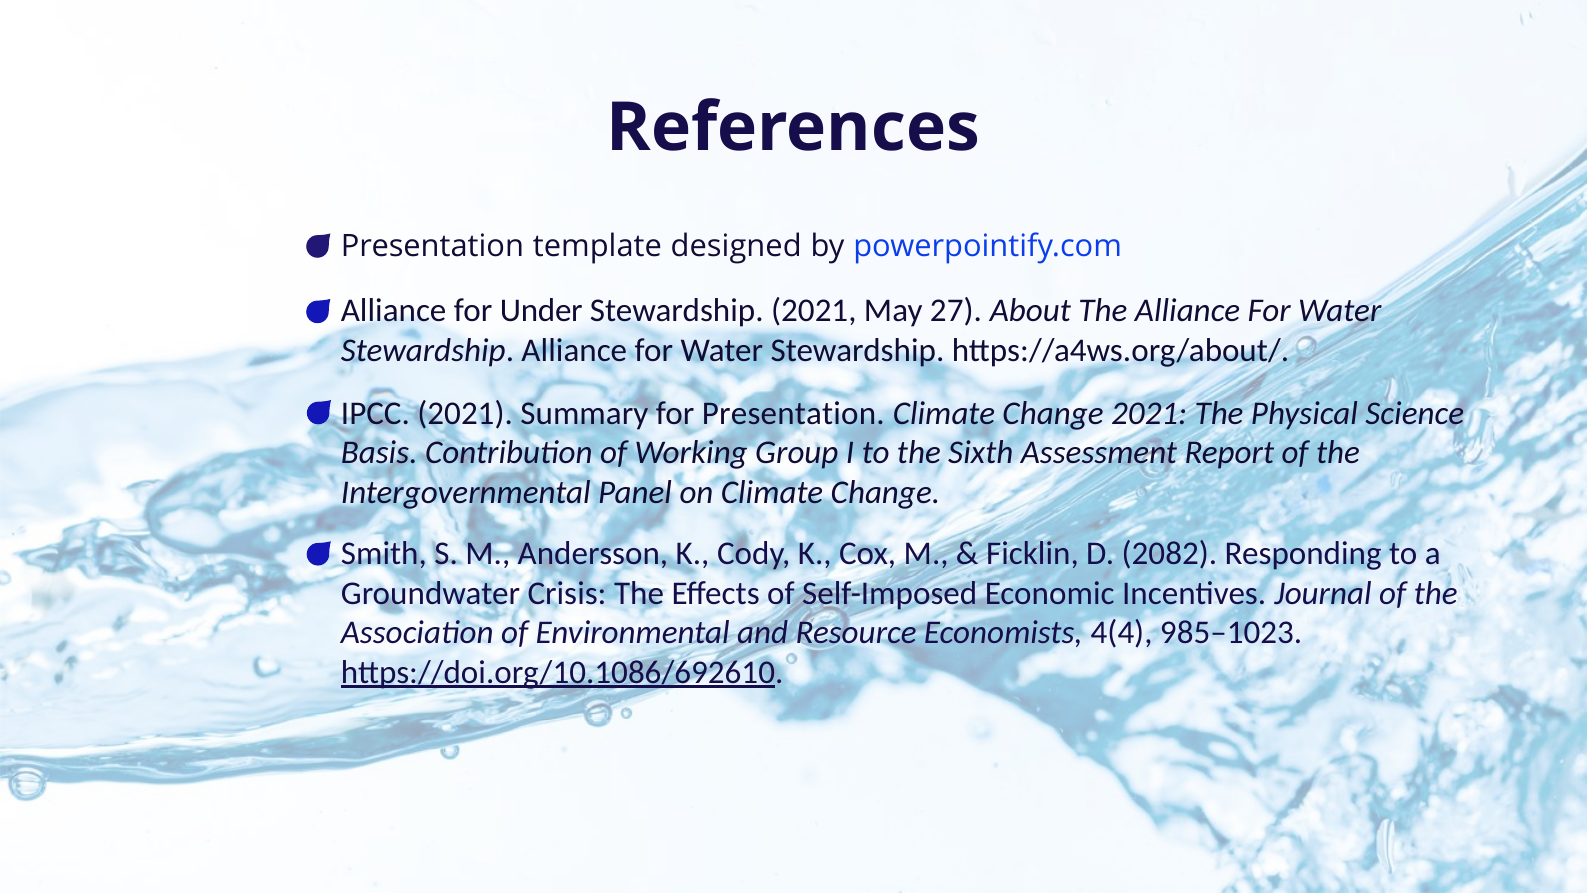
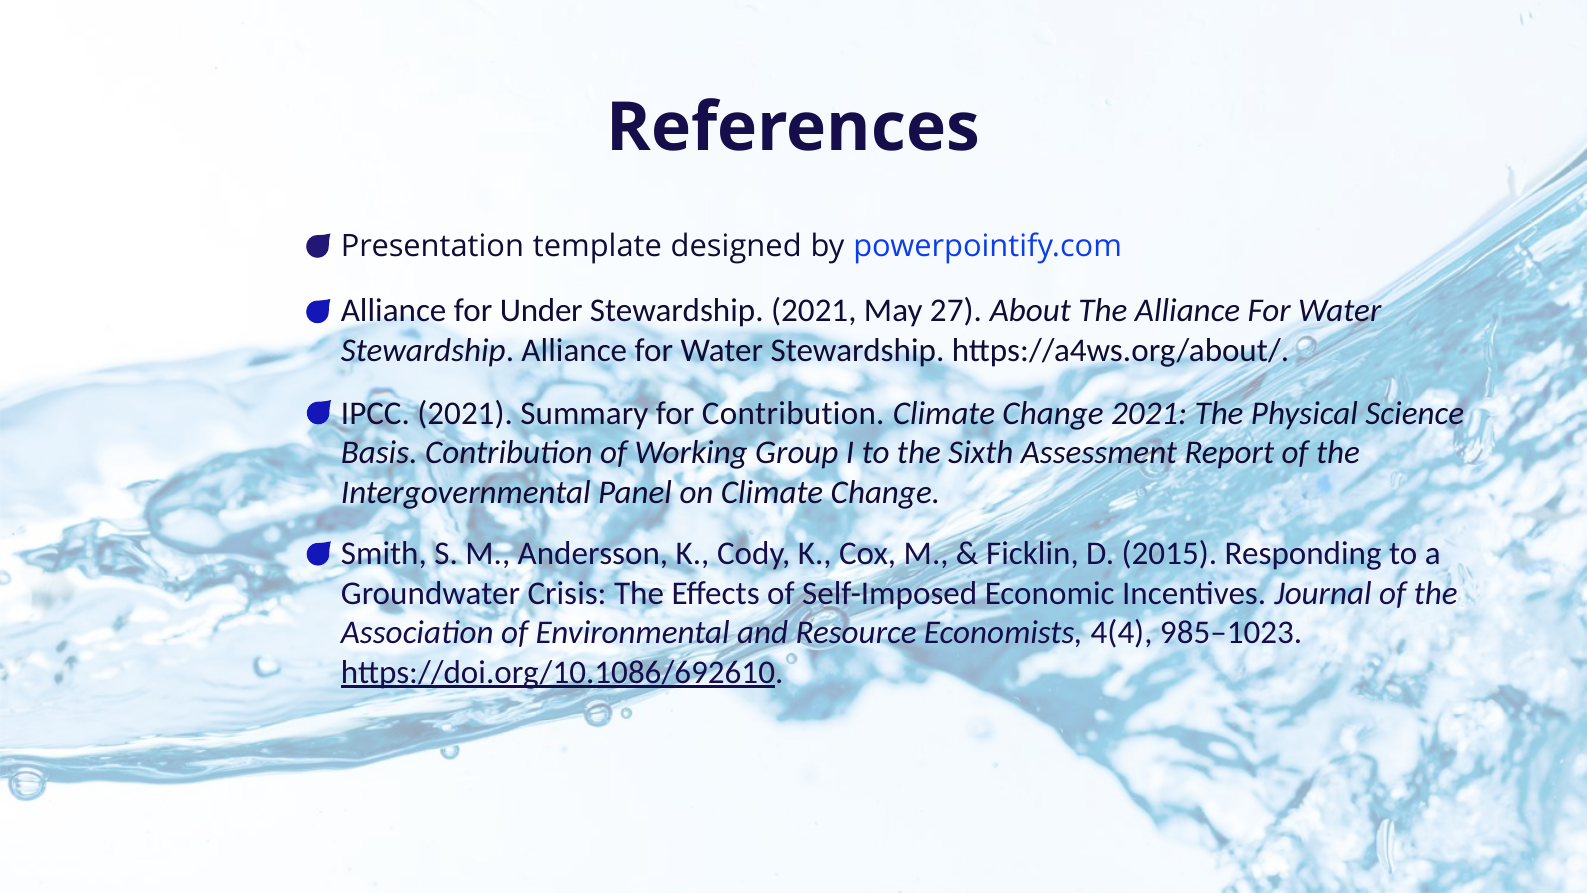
for Presentation: Presentation -> Contribution
2082: 2082 -> 2015
